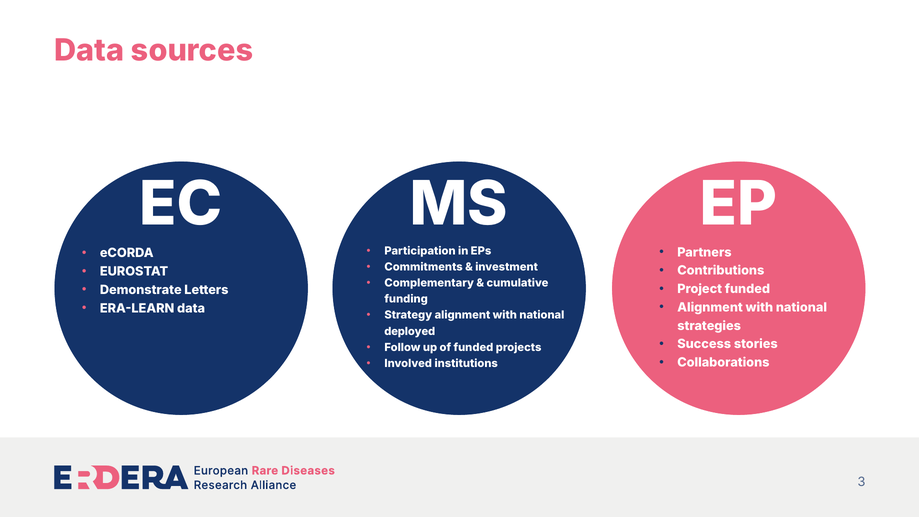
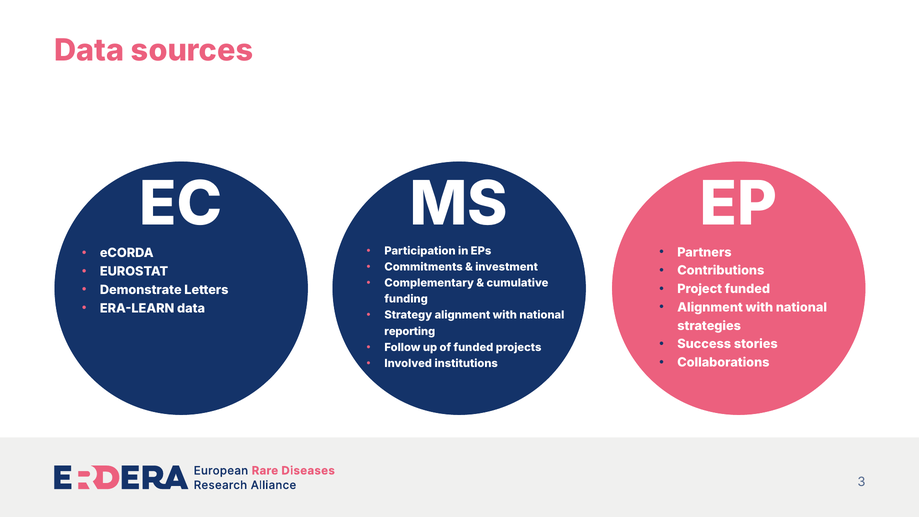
deployed: deployed -> reporting
